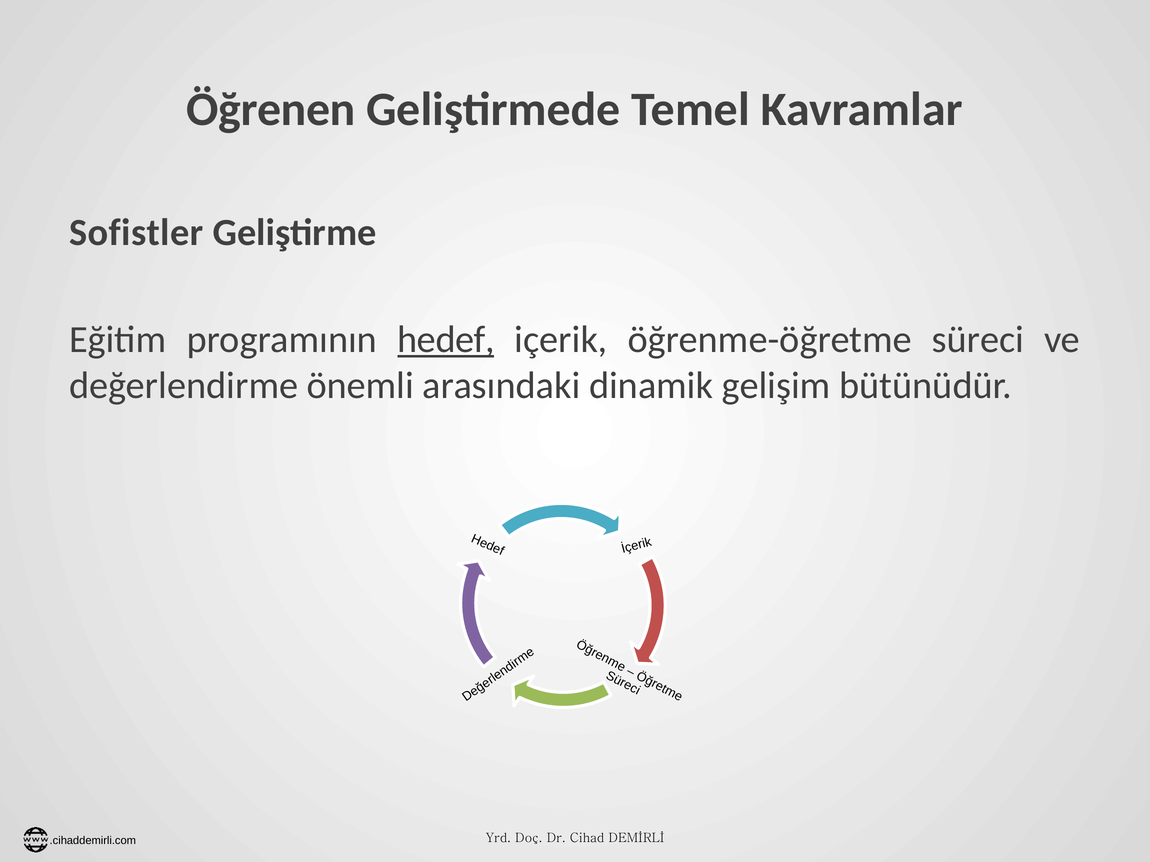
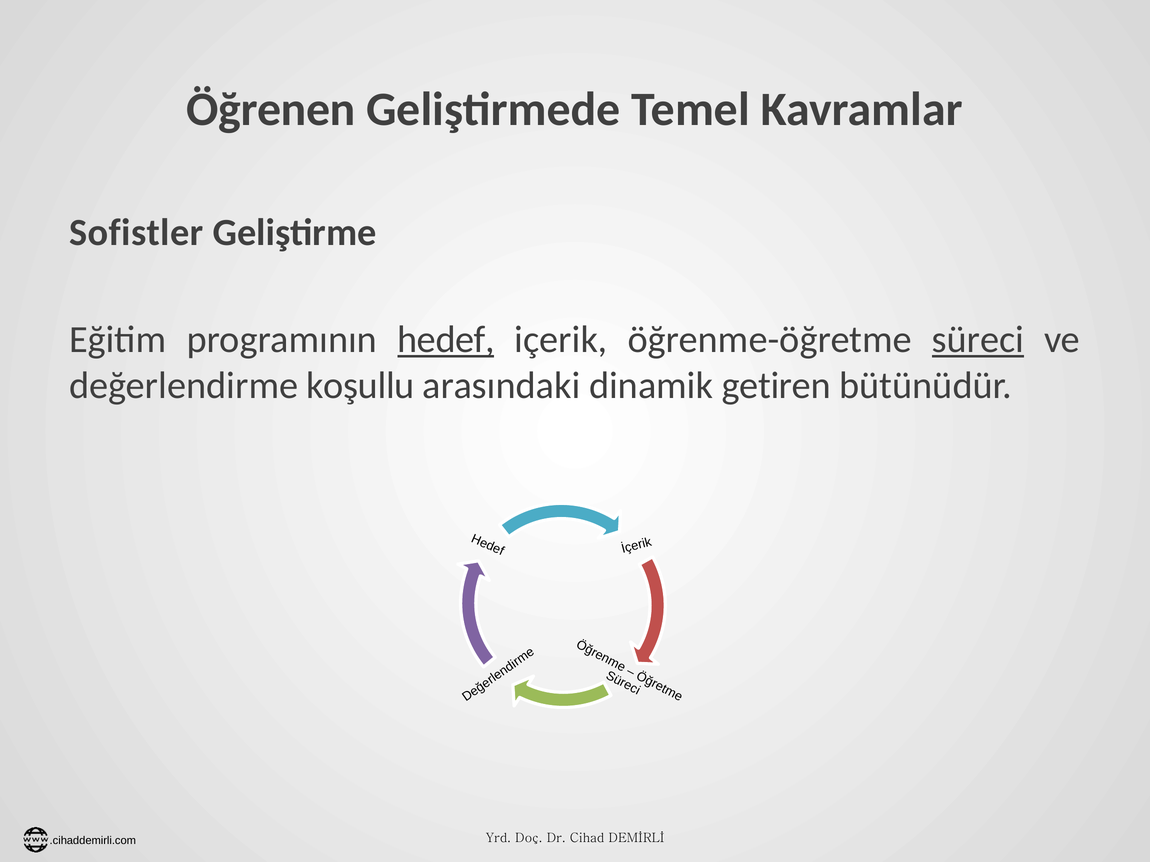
süreci underline: none -> present
önemli: önemli -> koşullu
gelişim: gelişim -> getiren
